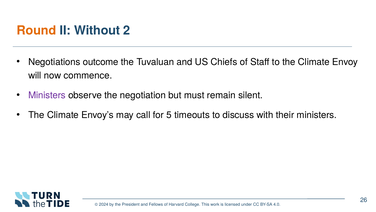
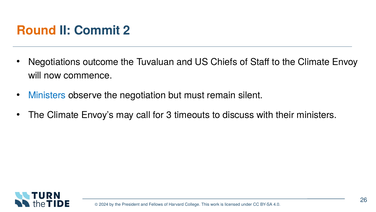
Without: Without -> Commit
Ministers at (47, 95) colour: purple -> blue
5: 5 -> 3
